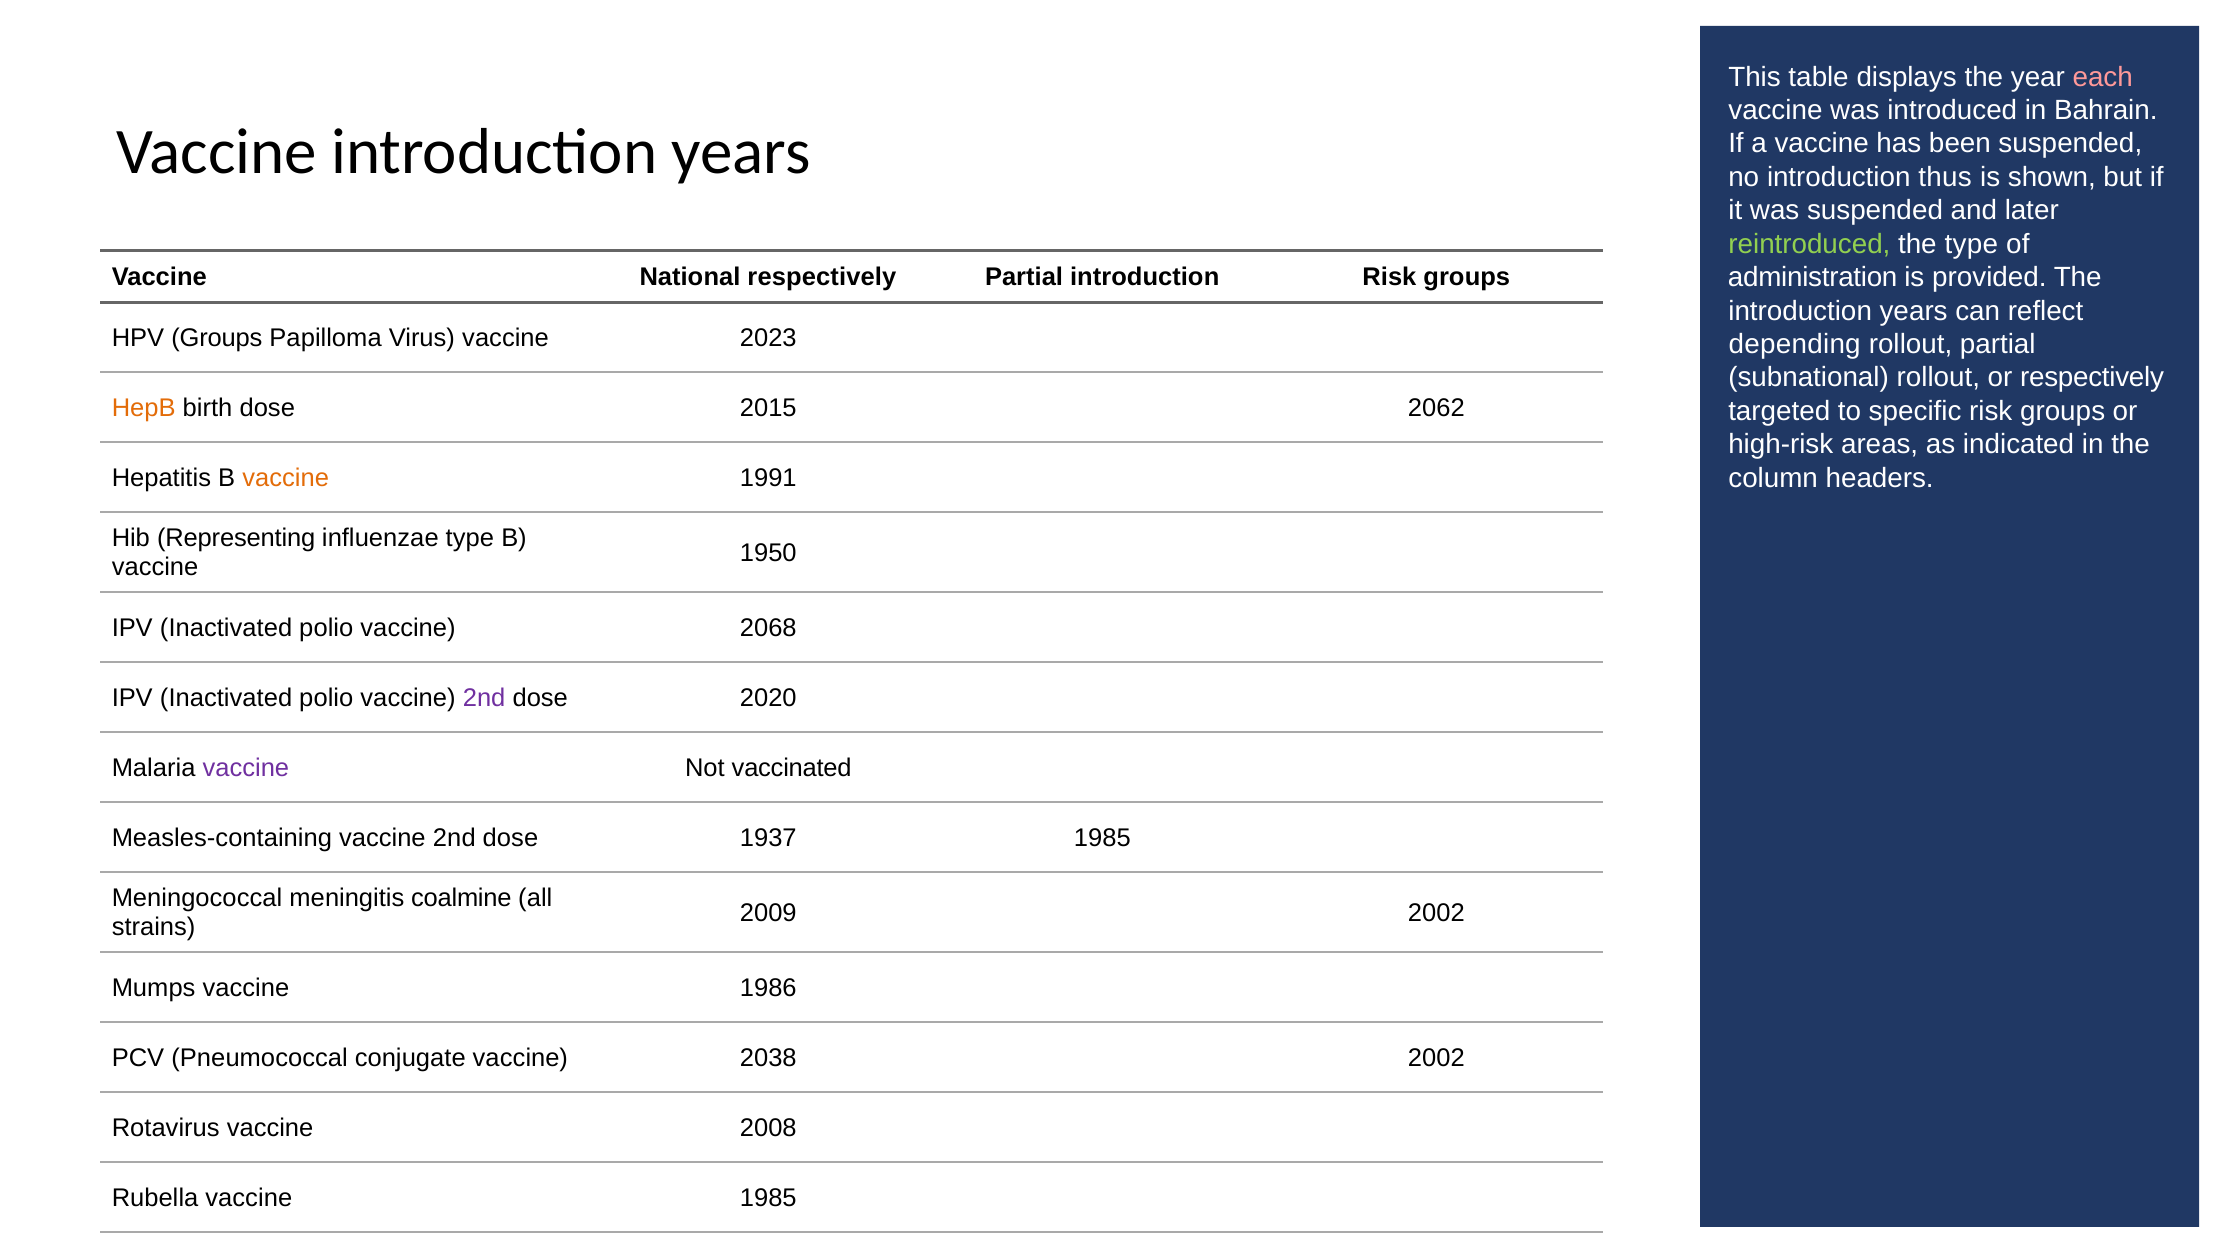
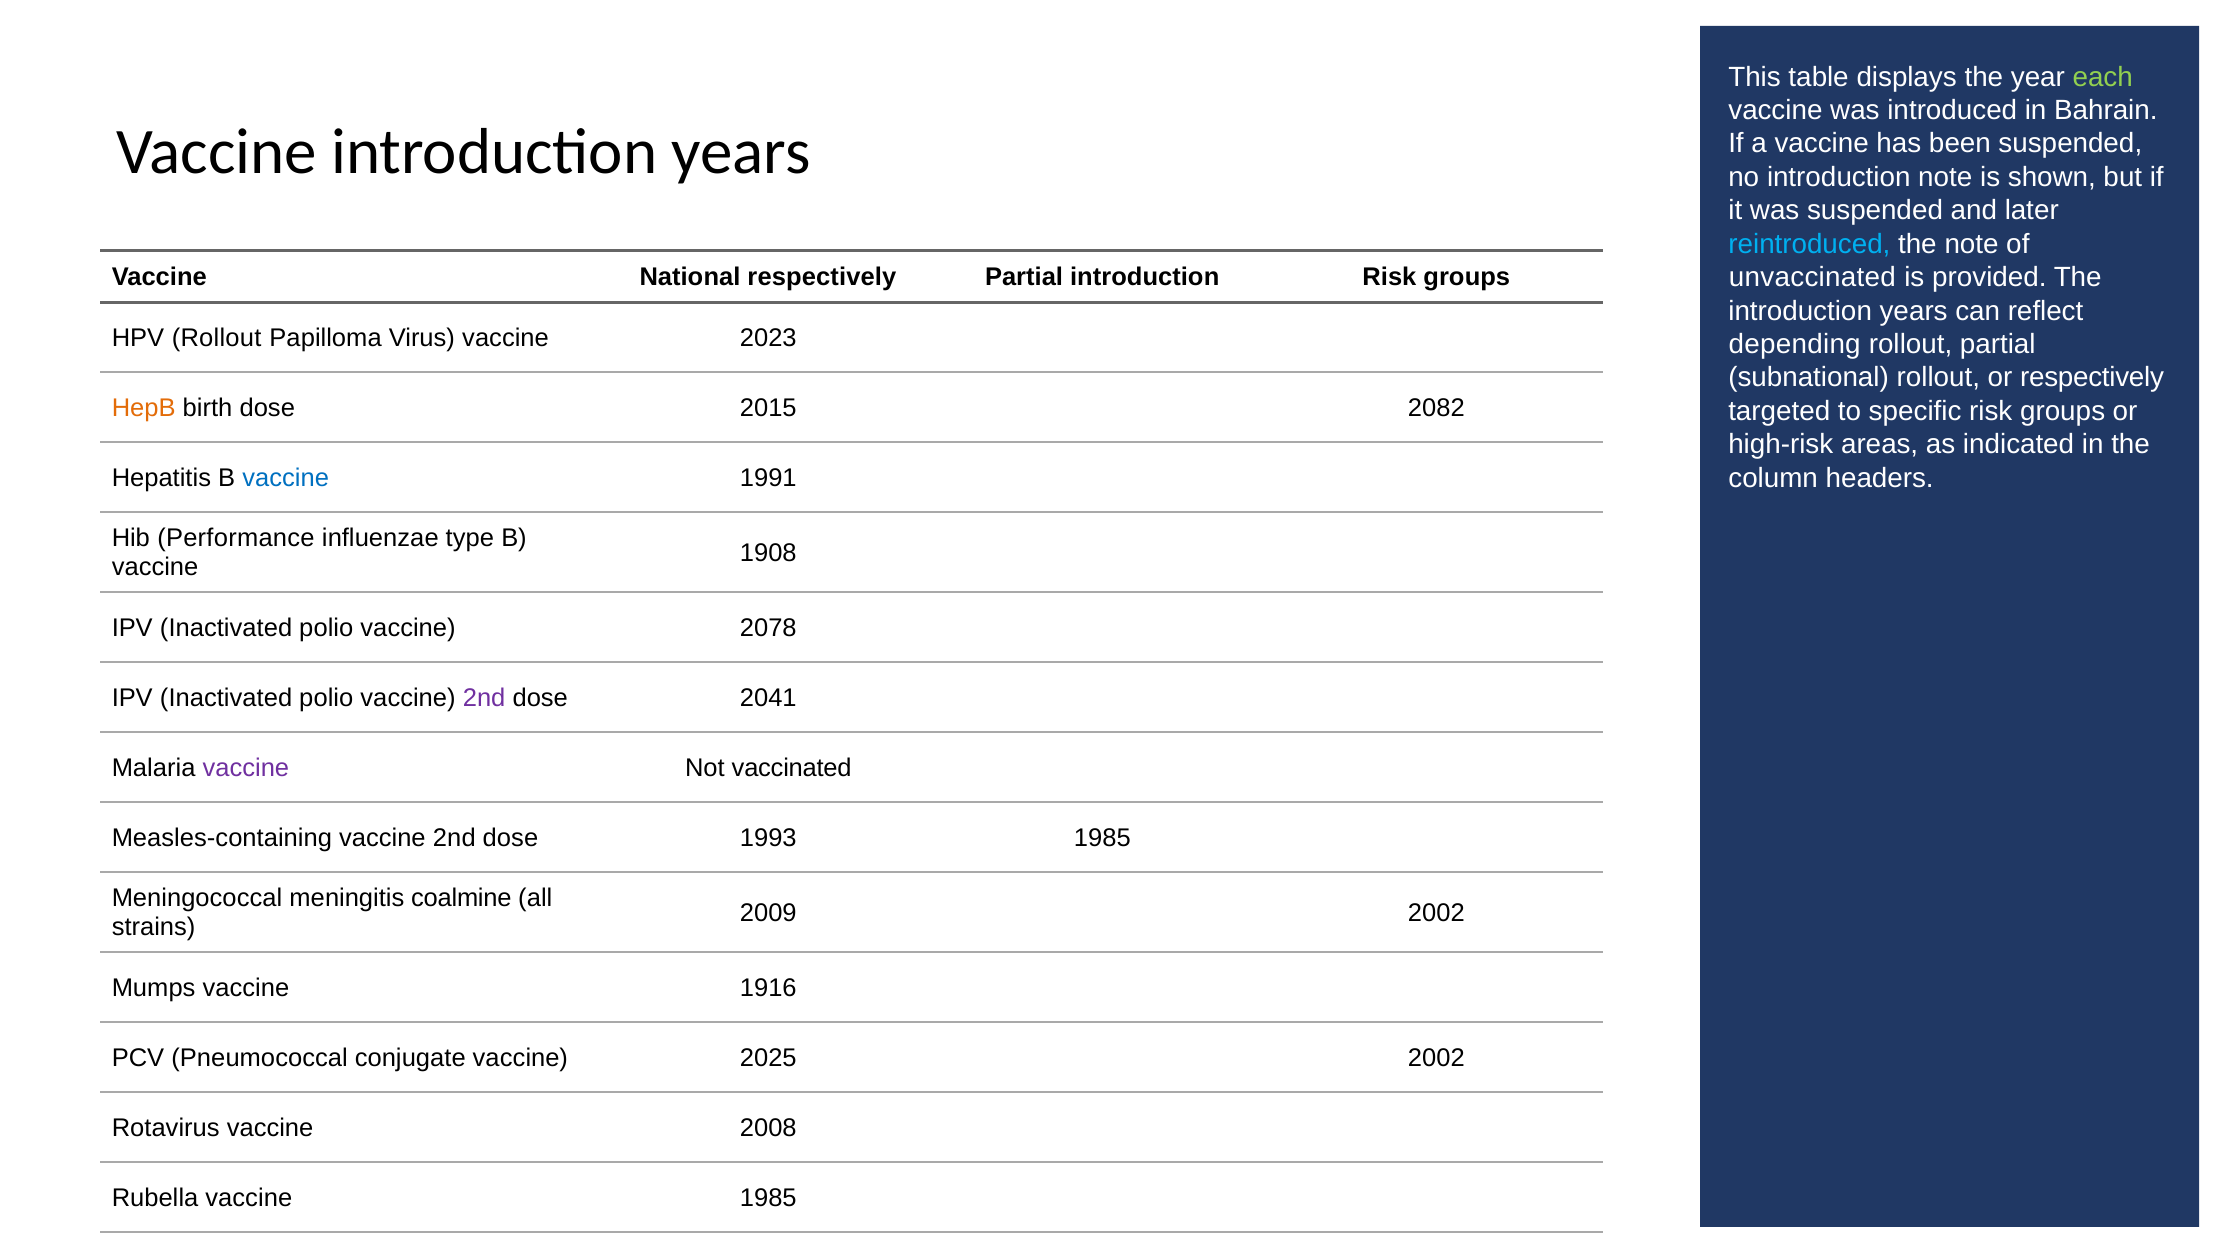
each colour: pink -> light green
introduction thus: thus -> note
reintroduced colour: light green -> light blue
the type: type -> note
administration: administration -> unvaccinated
HPV Groups: Groups -> Rollout
2062: 2062 -> 2082
vaccine at (286, 478) colour: orange -> blue
Representing: Representing -> Performance
1950: 1950 -> 1908
2068: 2068 -> 2078
2020: 2020 -> 2041
1937: 1937 -> 1993
1986: 1986 -> 1916
2038: 2038 -> 2025
